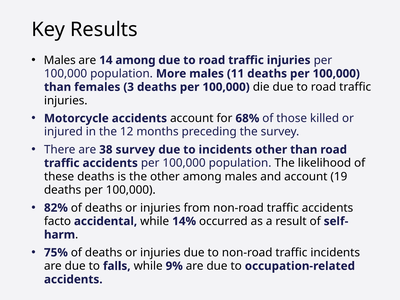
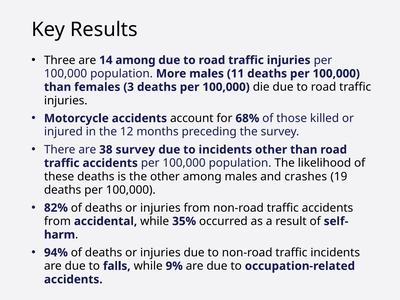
Males at (60, 60): Males -> Three
and account: account -> crashes
facto at (58, 221): facto -> from
14%: 14% -> 35%
75%: 75% -> 94%
